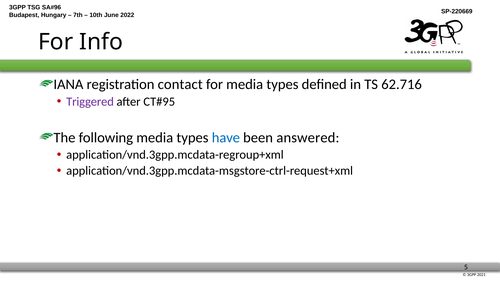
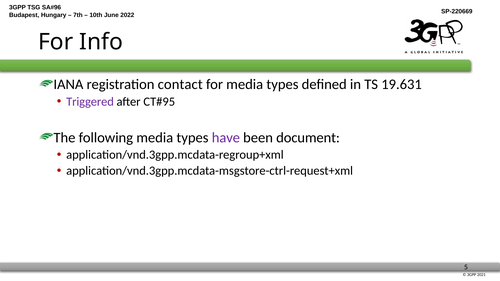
62.716: 62.716 -> 19.631
have colour: blue -> purple
answered: answered -> document
